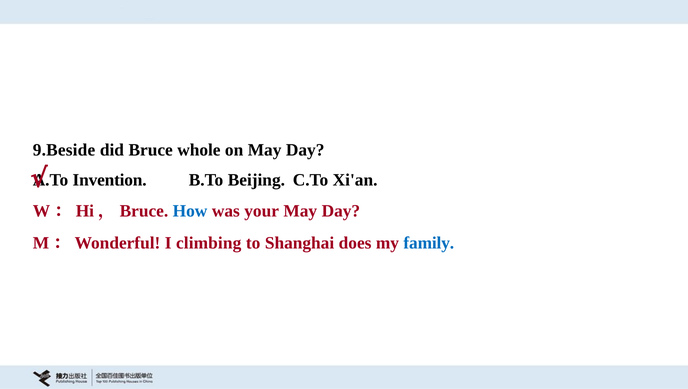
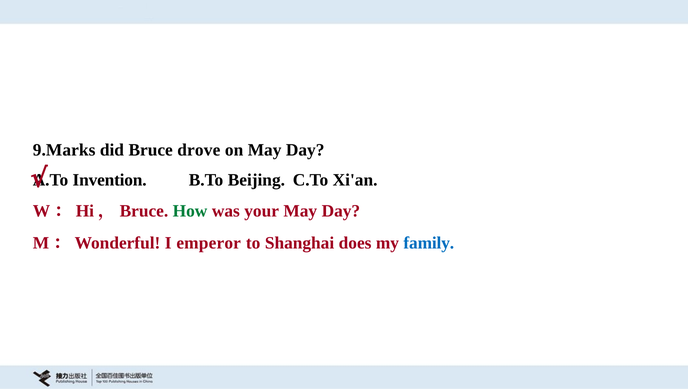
9.Beside: 9.Beside -> 9.Marks
whole: whole -> drove
How colour: blue -> green
climbing: climbing -> emperor
